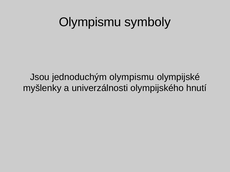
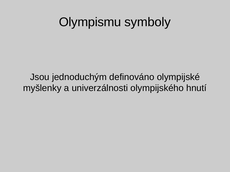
jednoduchým olympismu: olympismu -> definováno
